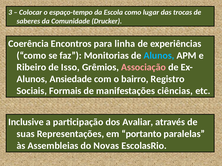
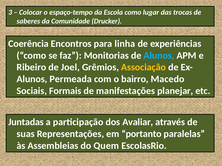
Isso: Isso -> Joel
Associação colour: pink -> yellow
Ansiedade: Ansiedade -> Permeada
Registro: Registro -> Macedo
ciências: ciências -> planejar
Inclusive: Inclusive -> Juntadas
Novas: Novas -> Quem
